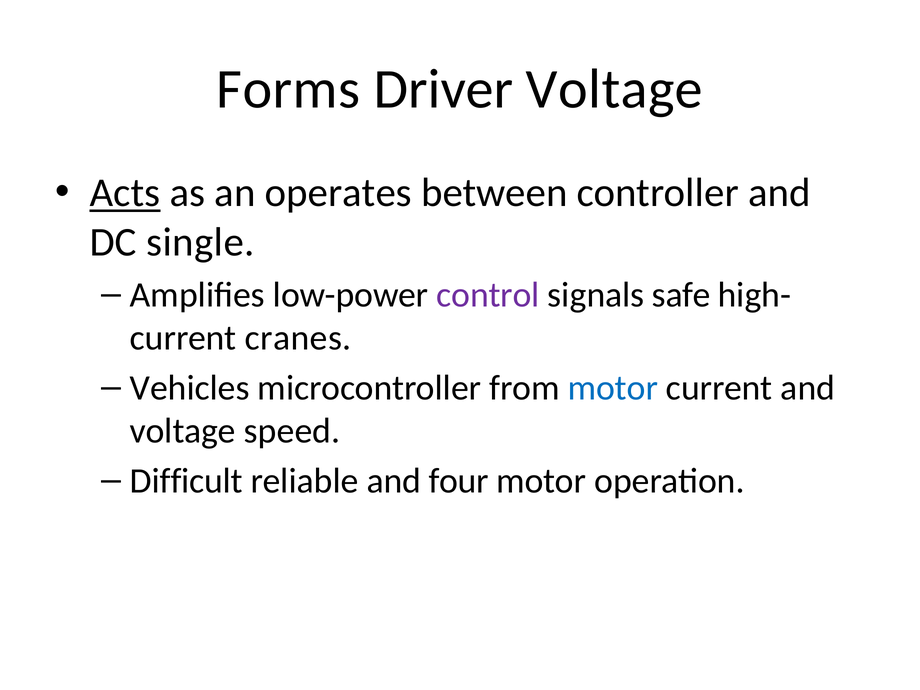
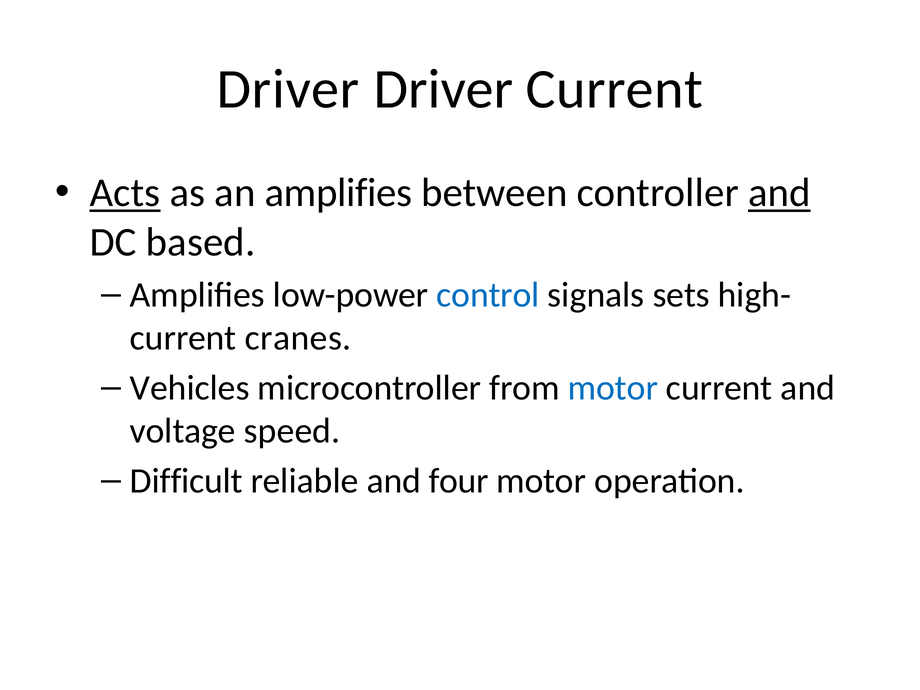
Forms at (288, 89): Forms -> Driver
Driver Voltage: Voltage -> Current
an operates: operates -> amplifies
and at (779, 193) underline: none -> present
single: single -> based
control colour: purple -> blue
safe: safe -> sets
